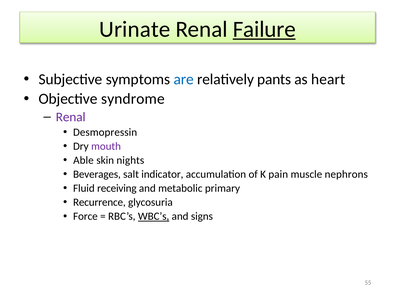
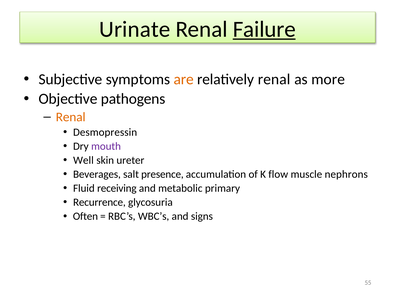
are colour: blue -> orange
relatively pants: pants -> renal
heart: heart -> more
syndrome: syndrome -> pathogens
Renal at (71, 117) colour: purple -> orange
Able: Able -> Well
nights: nights -> ureter
indicator: indicator -> presence
pain: pain -> flow
Force: Force -> Often
WBC’s underline: present -> none
